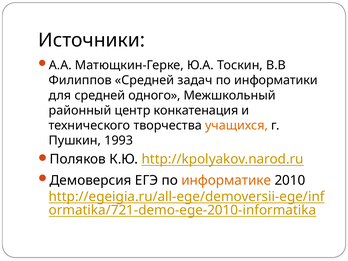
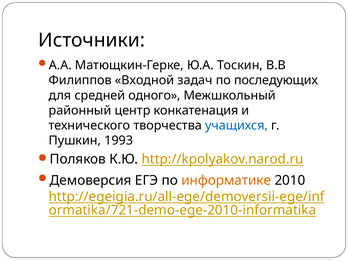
Филиппов Средней: Средней -> Входной
информатики: информатики -> последующих
учащихся colour: orange -> blue
